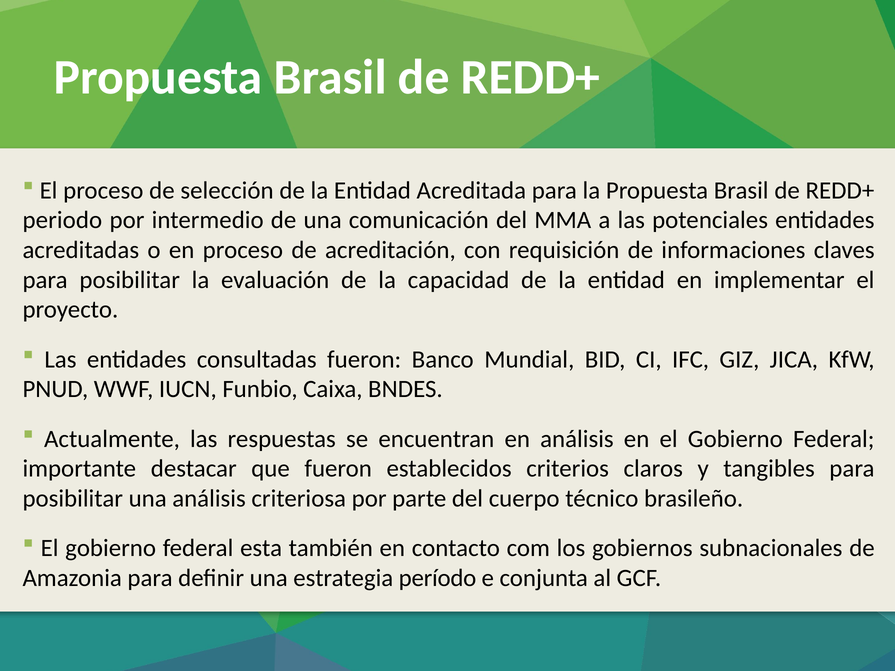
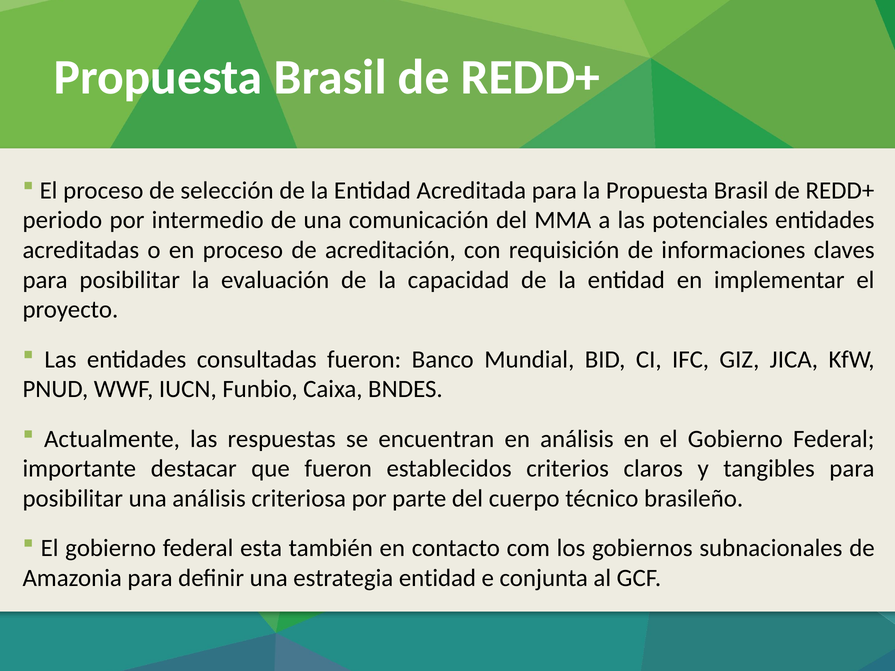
estrategia período: período -> entidad
